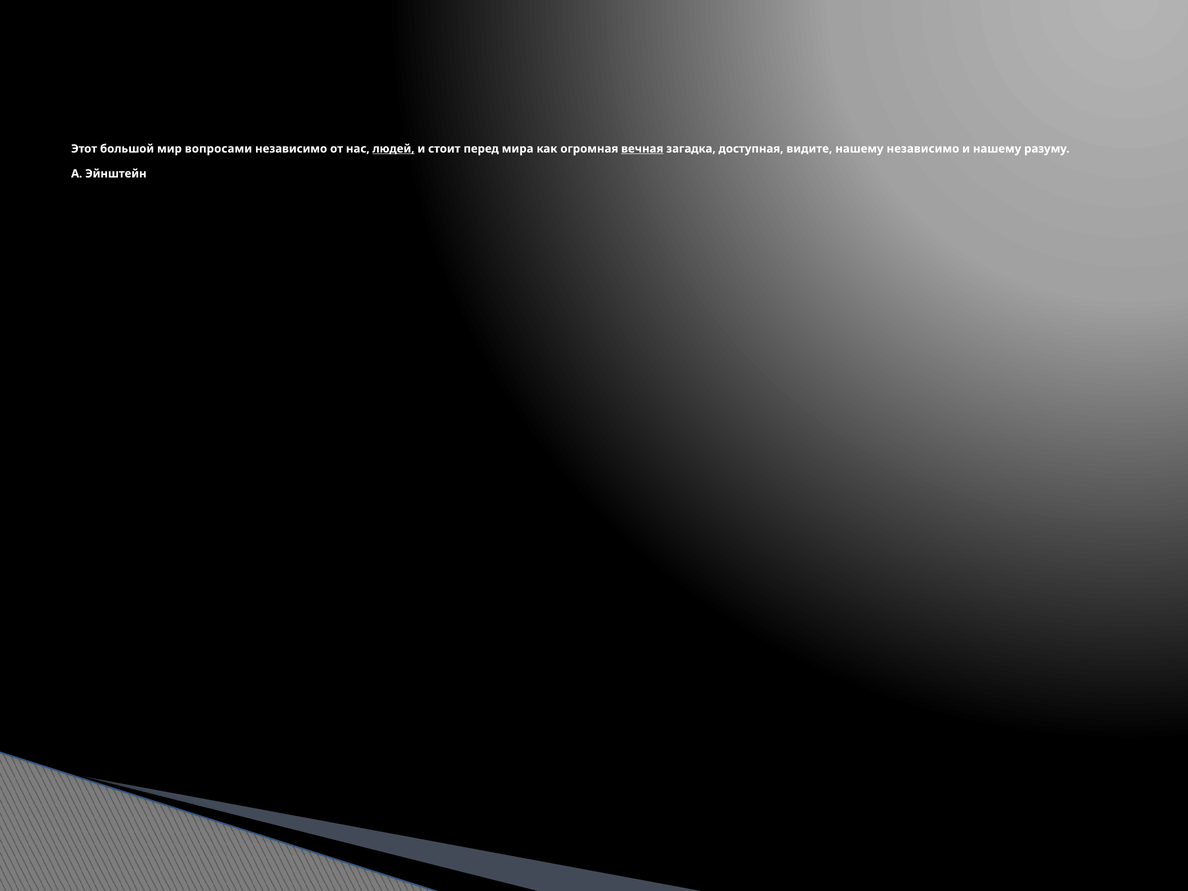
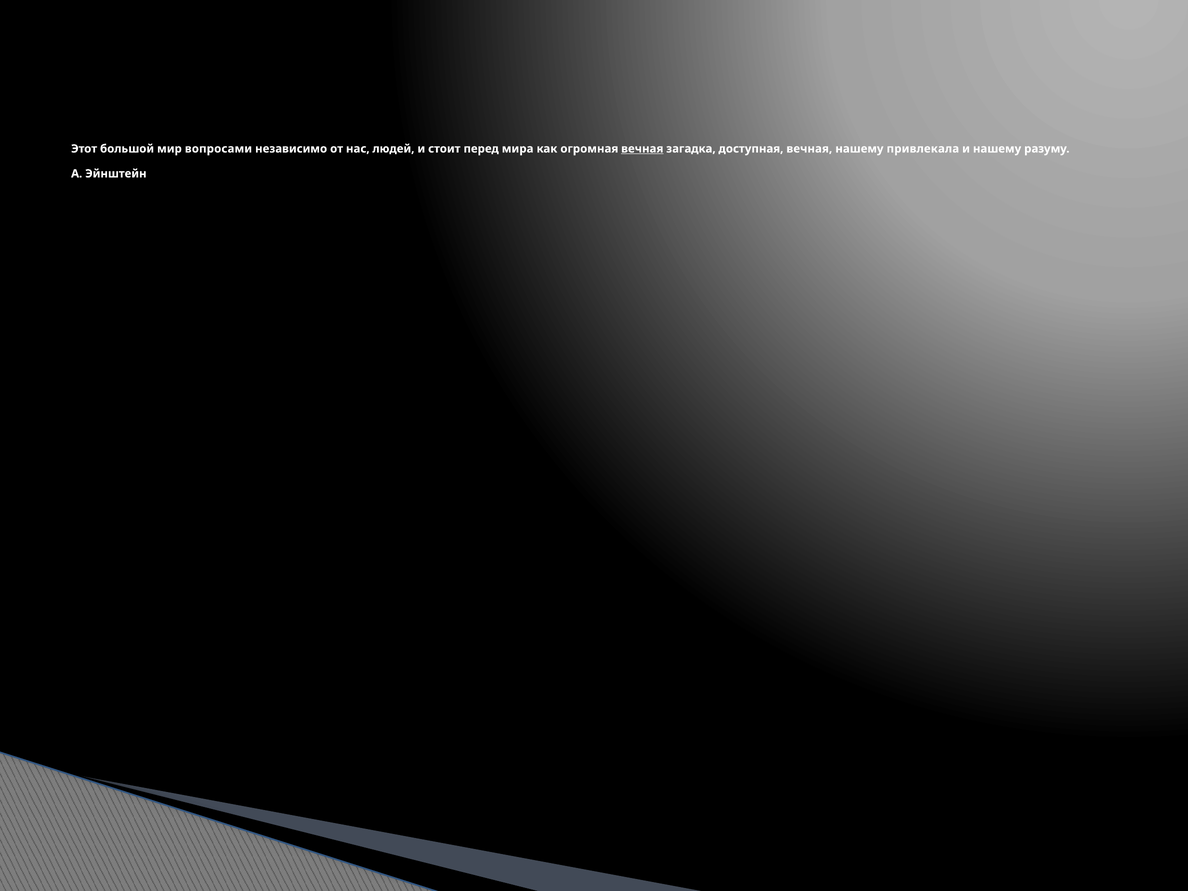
людей underline: present -> none
доступная видите: видите -> вечная
нашему независимо: независимо -> привлекала
